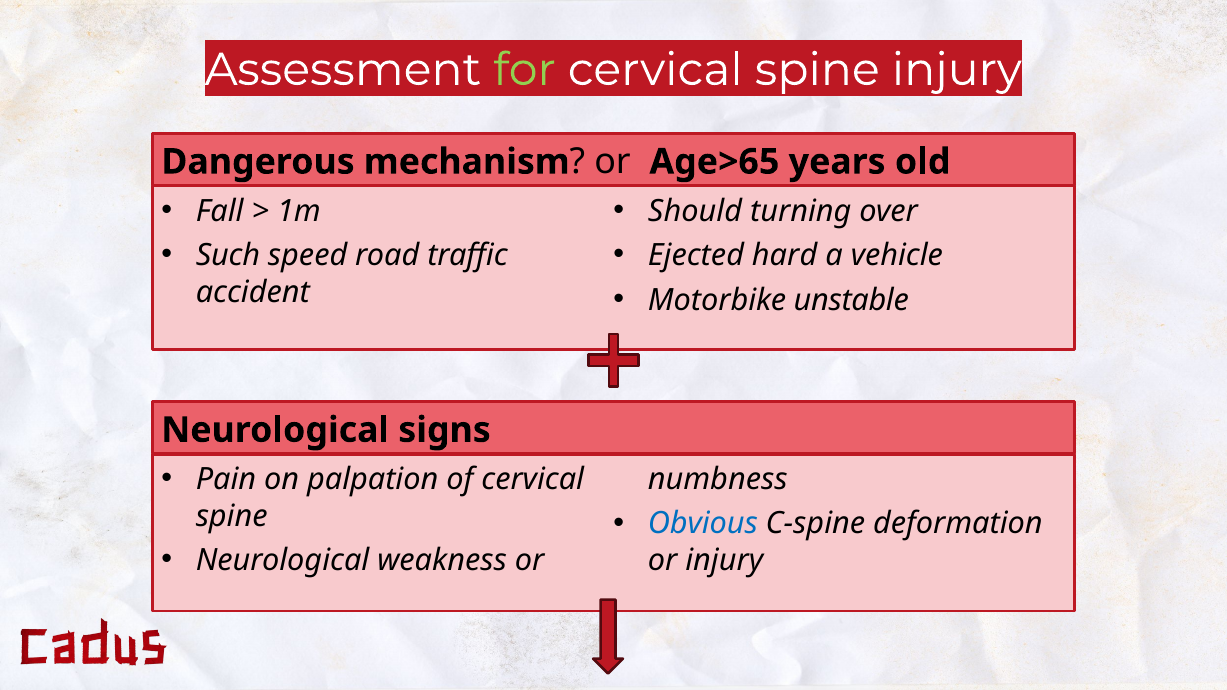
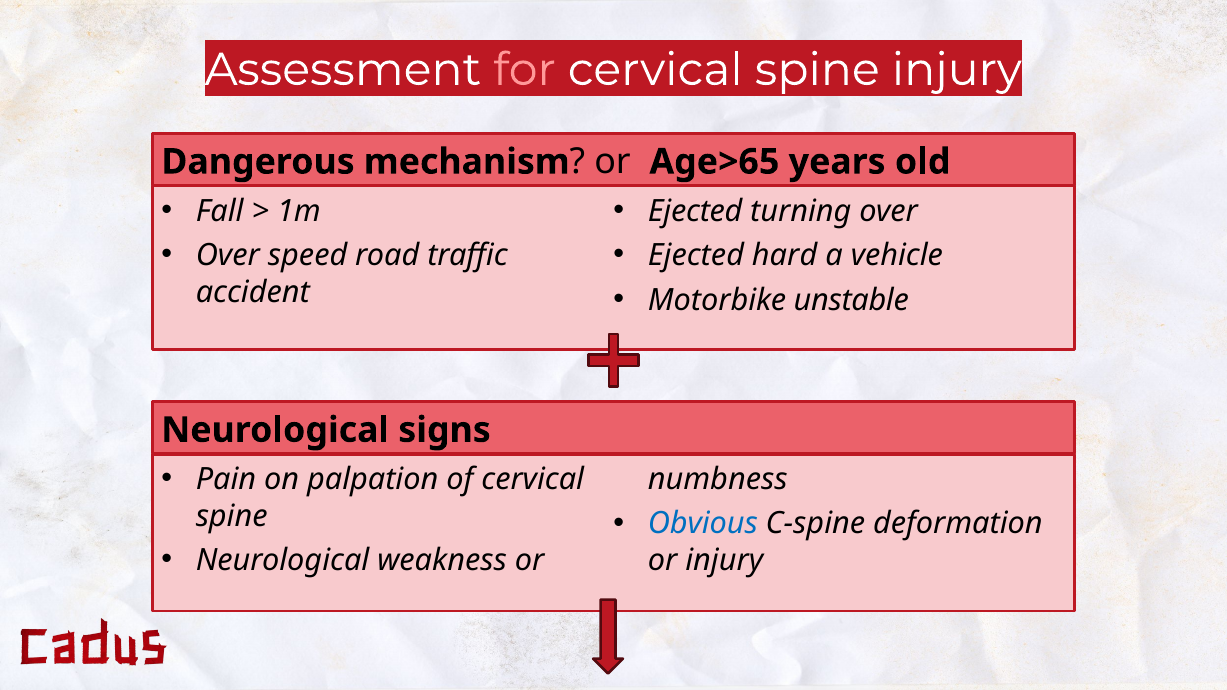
for colour: light green -> pink
Should at (695, 211): Should -> Ejected
Such at (228, 256): Such -> Over
